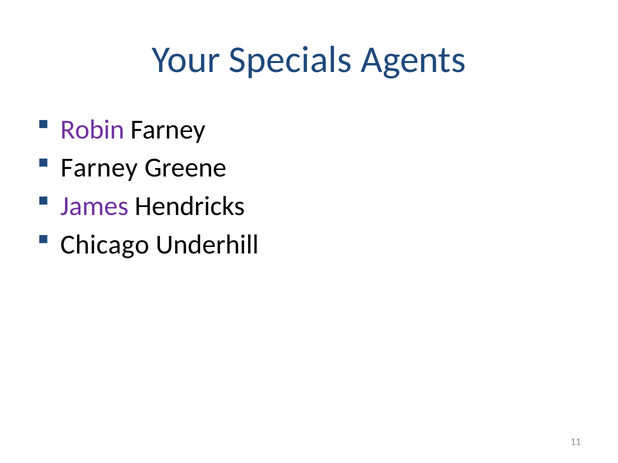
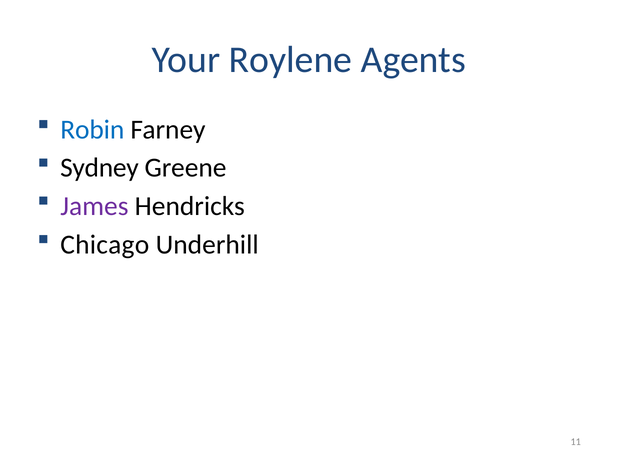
Specials: Specials -> Roylene
Robin colour: purple -> blue
Farney at (99, 168): Farney -> Sydney
